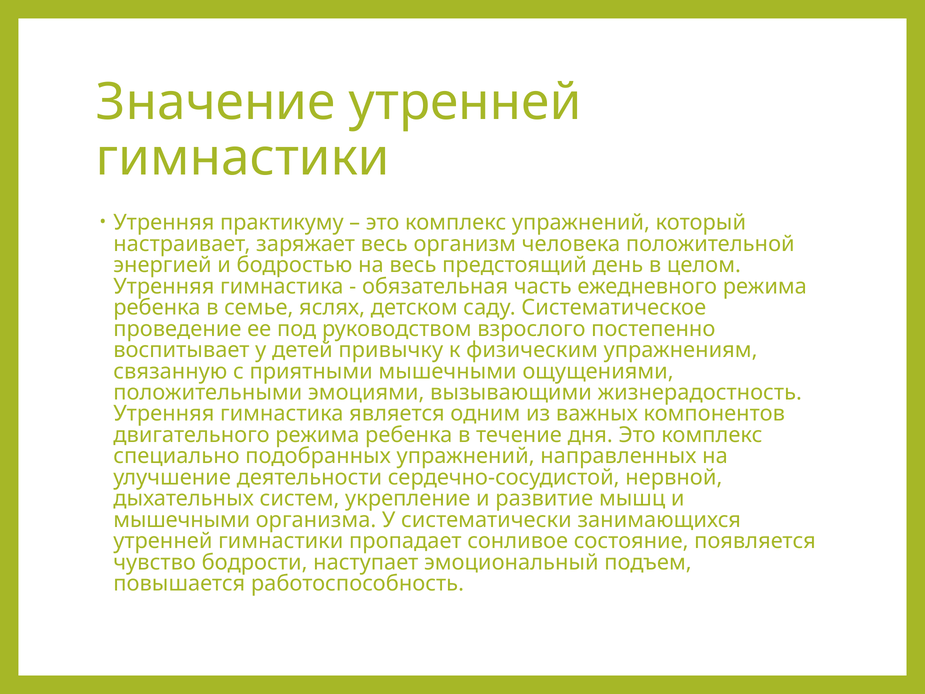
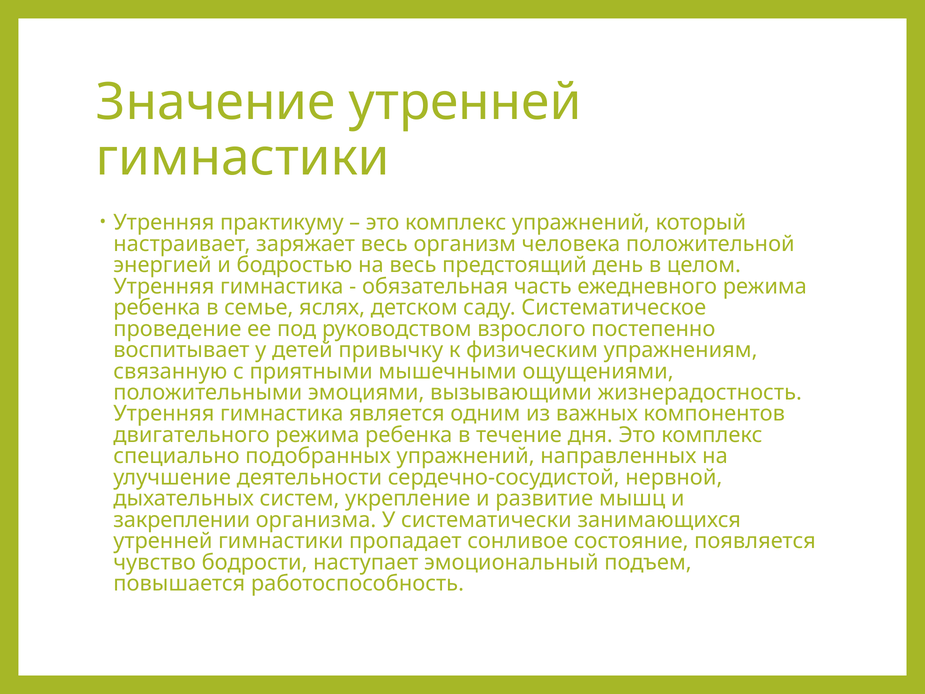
мышечными at (182, 520): мышечными -> закреплении
